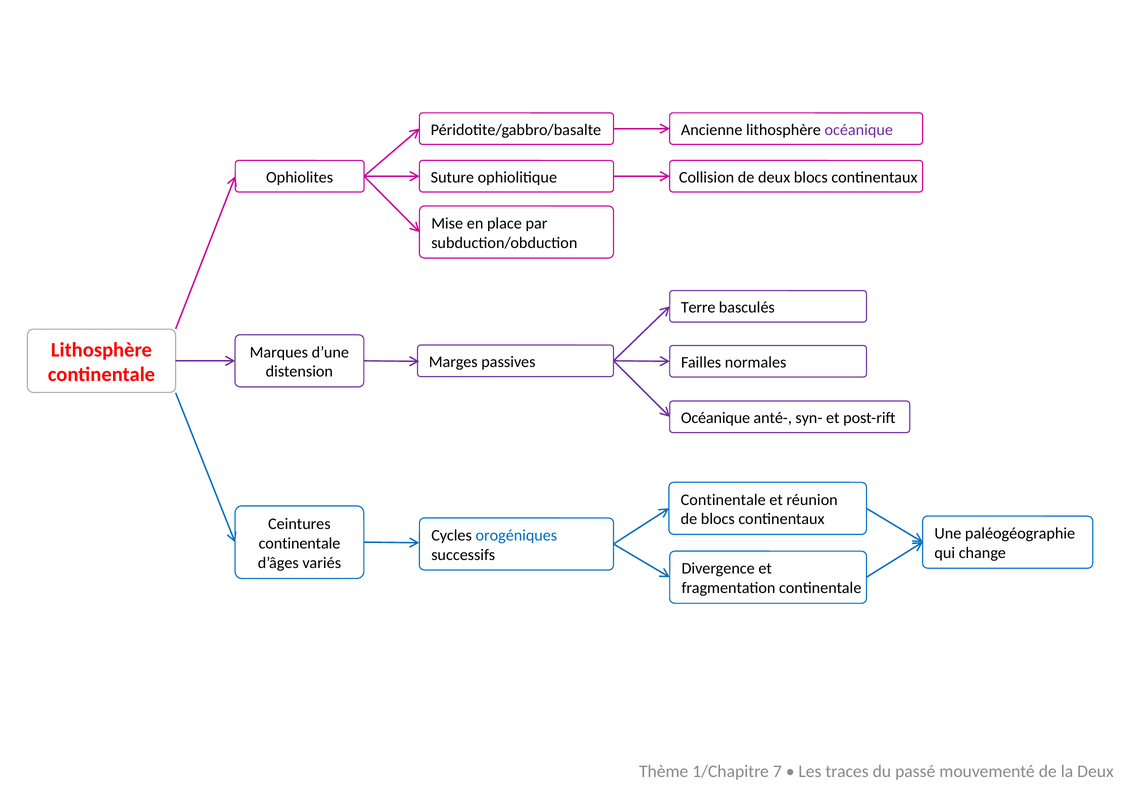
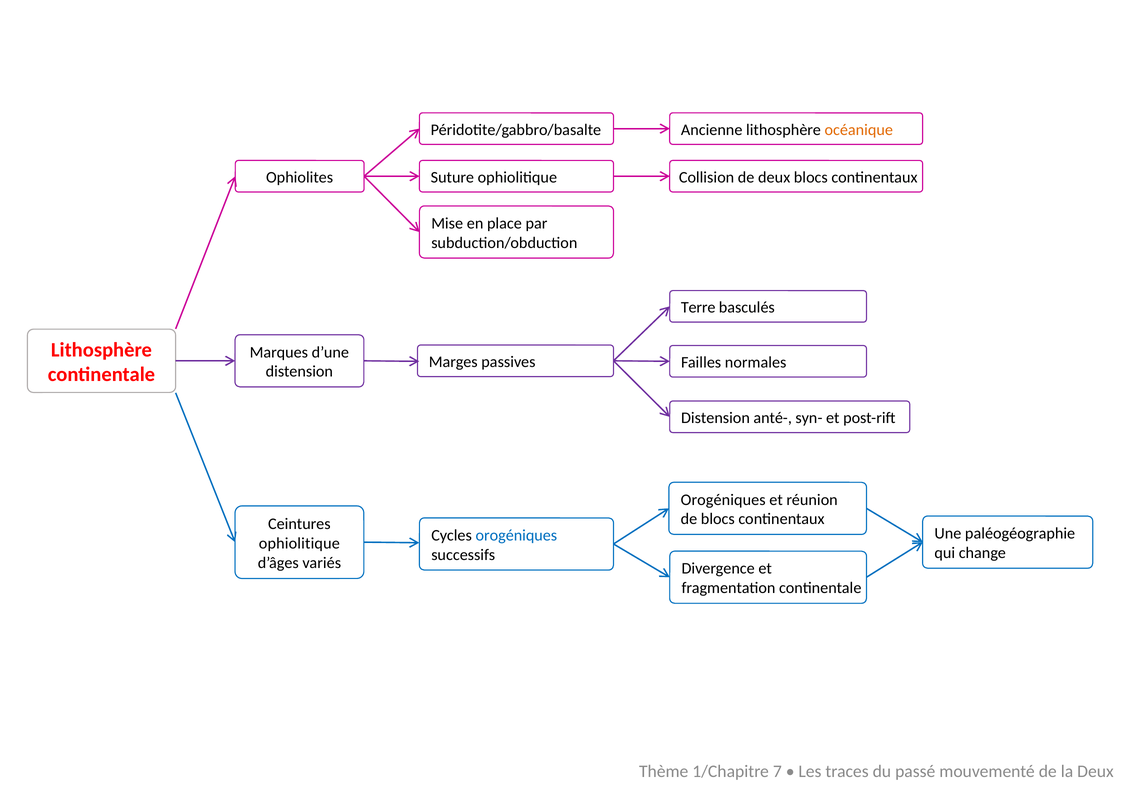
océanique at (859, 130) colour: purple -> orange
Océanique at (716, 418): Océanique -> Distension
Continentale at (723, 500): Continentale -> Orogéniques
continentale at (299, 544): continentale -> ophiolitique
